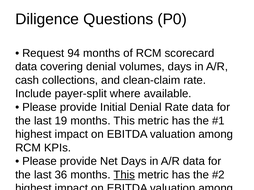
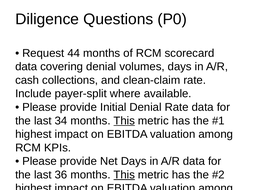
94: 94 -> 44
19: 19 -> 34
This at (124, 121) underline: none -> present
